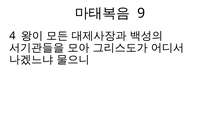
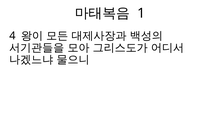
9: 9 -> 1
